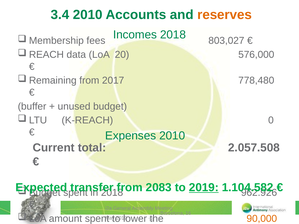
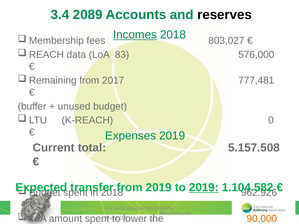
3.4 2010: 2010 -> 2089
reserves colour: orange -> black
Incomes underline: none -> present
20: 20 -> 83
778,480: 778,480 -> 777,481
Expenses 2010: 2010 -> 2019
2.057.508: 2.057.508 -> 5.157.508
from 2083: 2083 -> 2019
